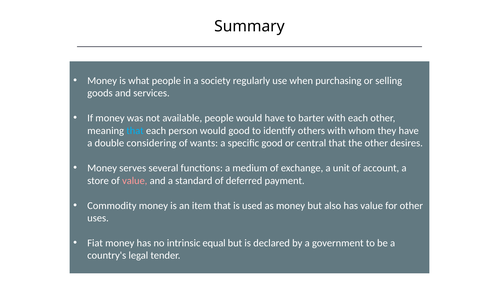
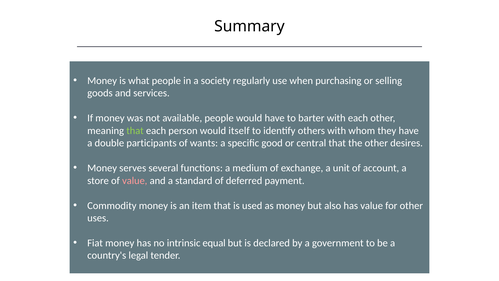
that at (135, 130) colour: light blue -> light green
would good: good -> itself
considering: considering -> participants
